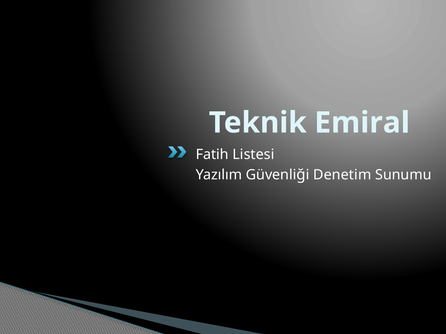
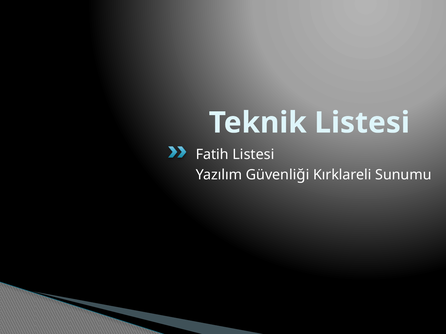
Teknik Emiral: Emiral -> Listesi
Denetim: Denetim -> Kırklareli
